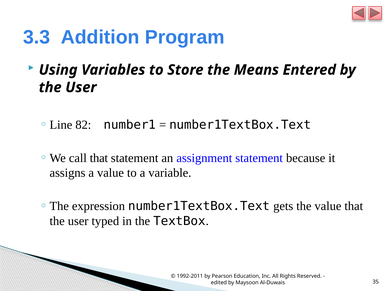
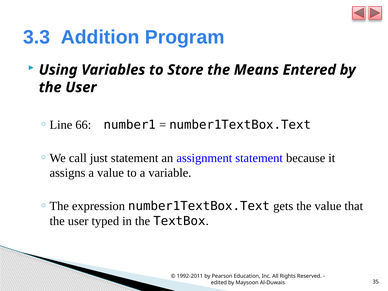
82: 82 -> 66
call that: that -> just
